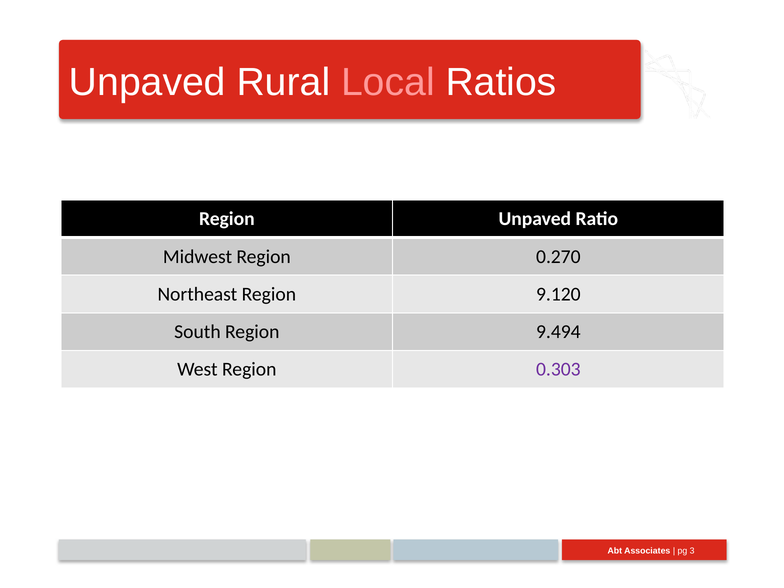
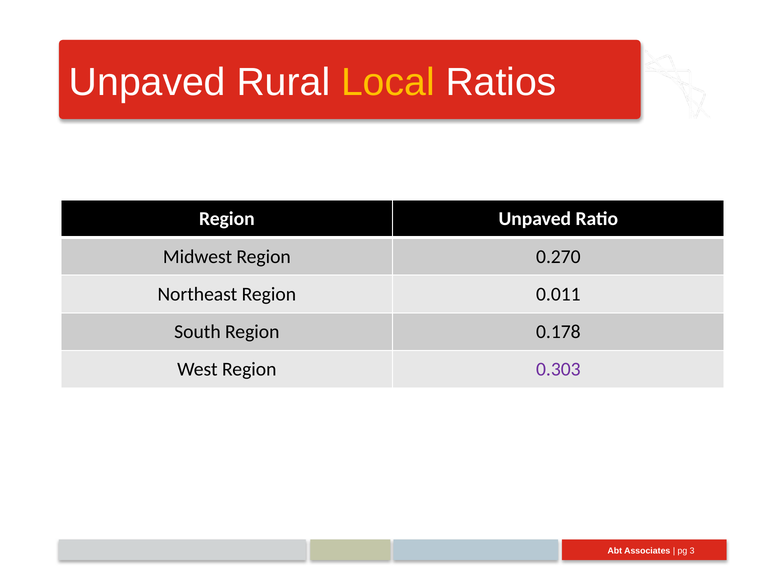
Local colour: pink -> yellow
9.120: 9.120 -> 0.011
9.494: 9.494 -> 0.178
